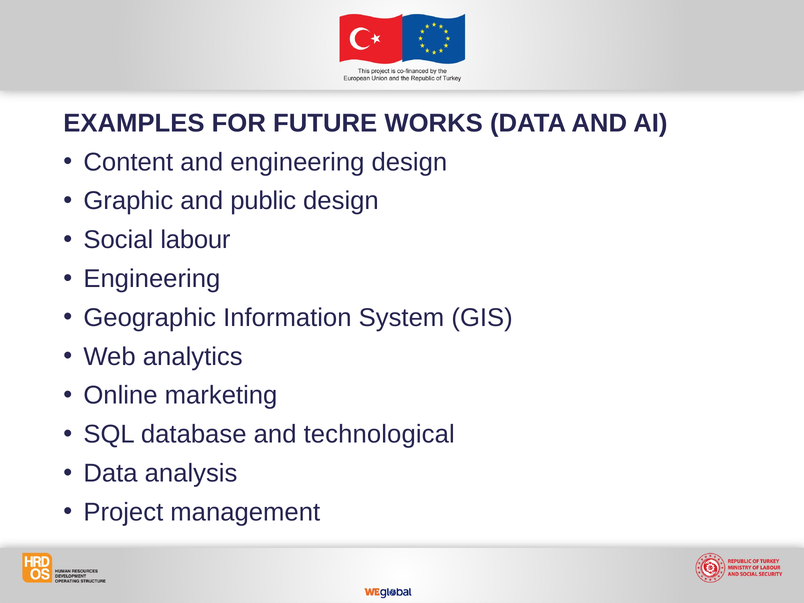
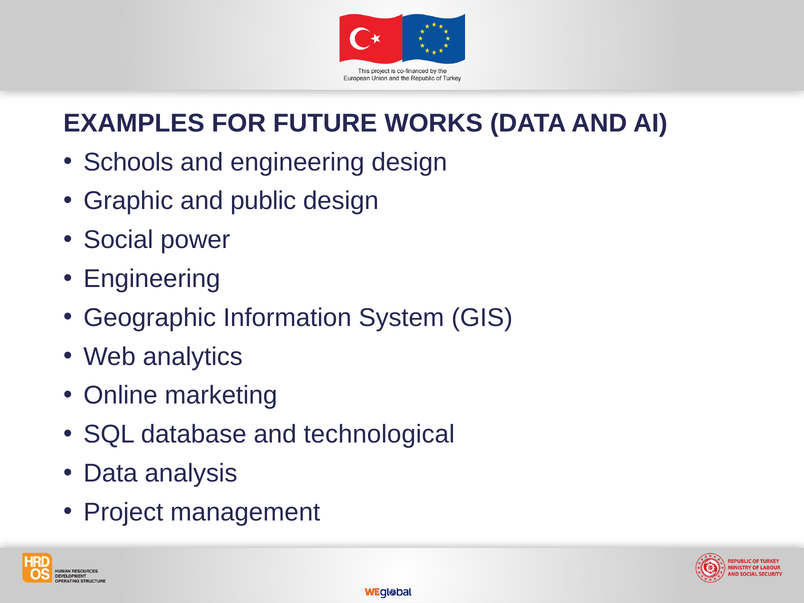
Content: Content -> Schools
labour: labour -> power
